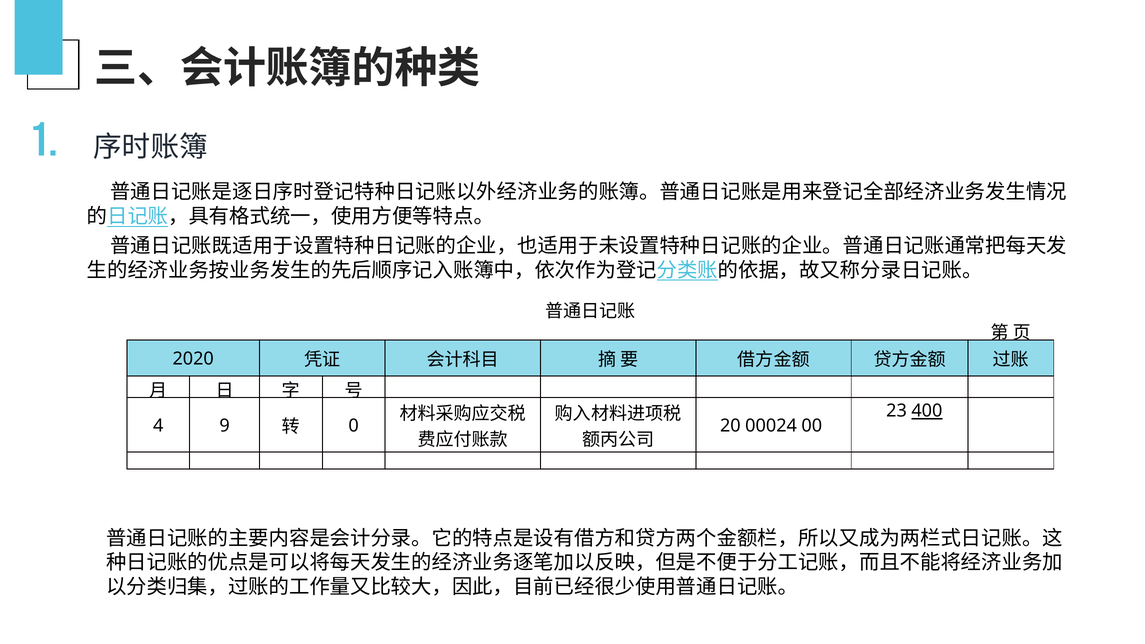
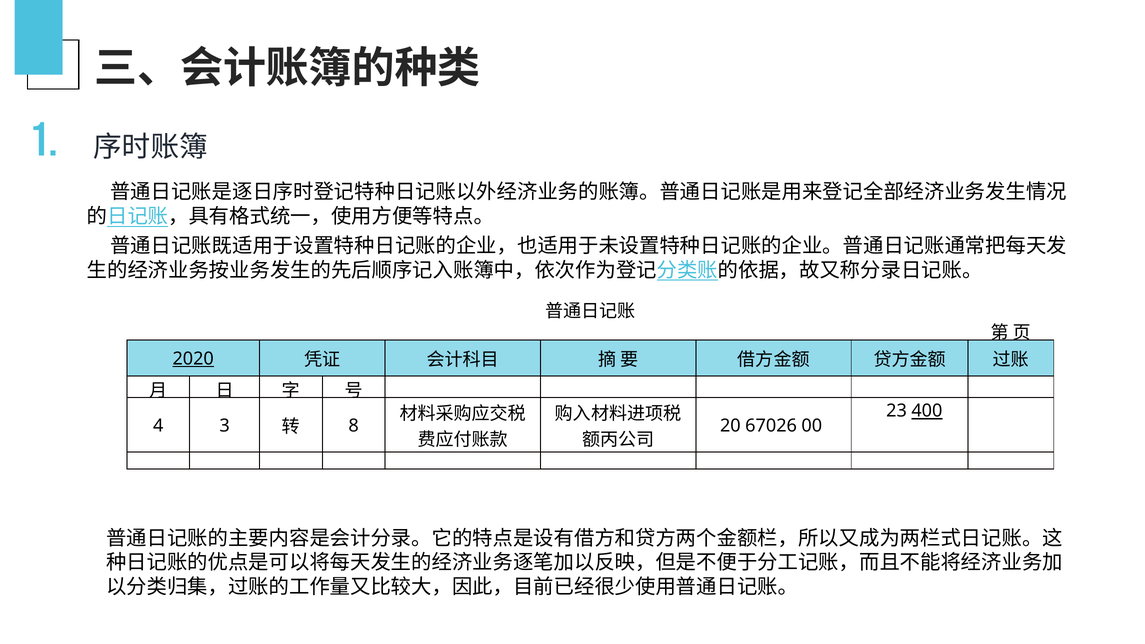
2020 underline: none -> present
9: 9 -> 3
0: 0 -> 8
00024: 00024 -> 67026
